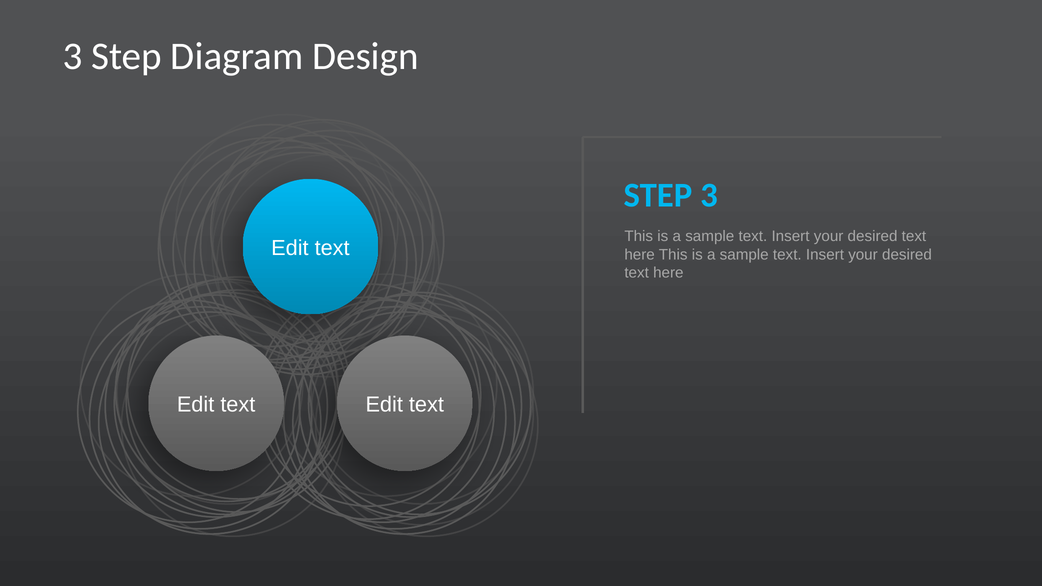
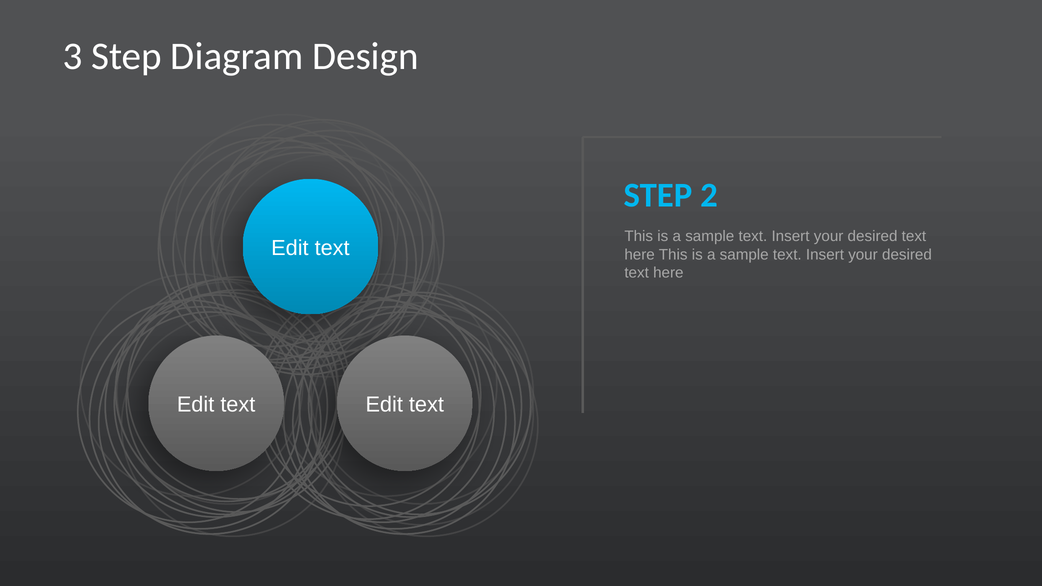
STEP 3: 3 -> 2
